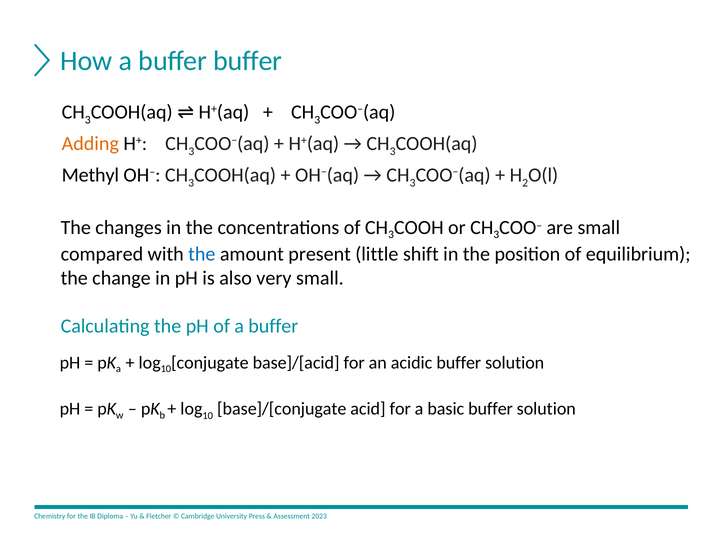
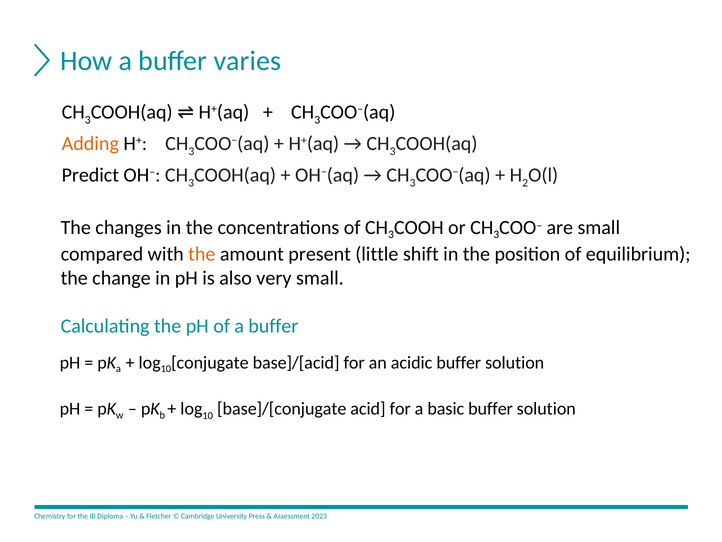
buffer buffer: buffer -> varies
Methyl: Methyl -> Predict
the at (202, 254) colour: blue -> orange
